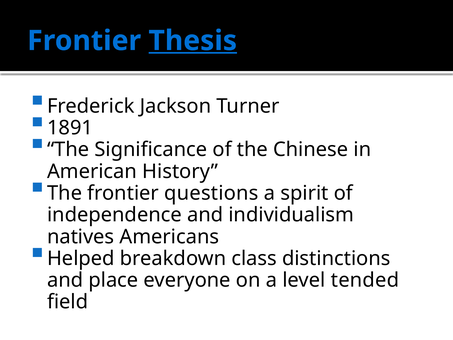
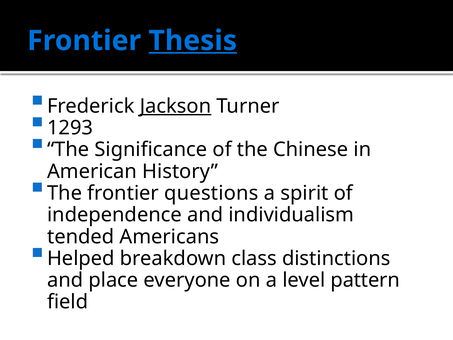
Jackson underline: none -> present
1891: 1891 -> 1293
natives: natives -> tended
tended: tended -> pattern
